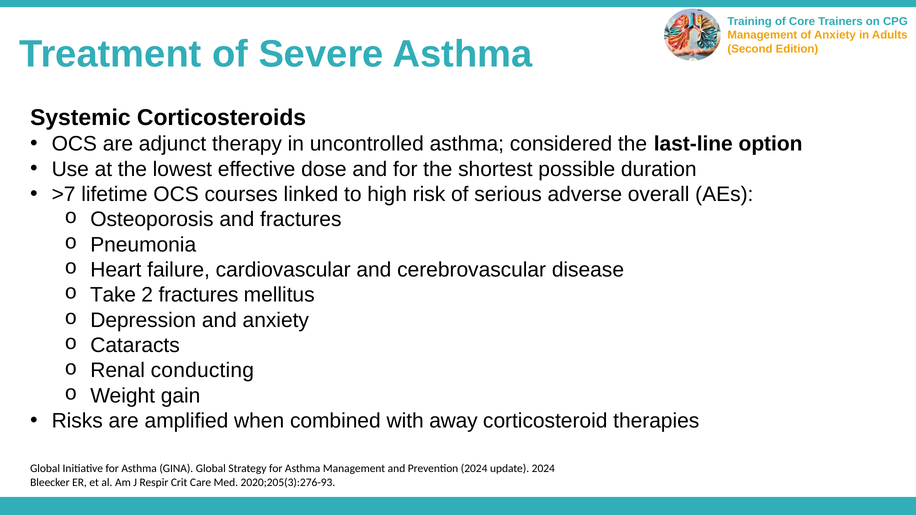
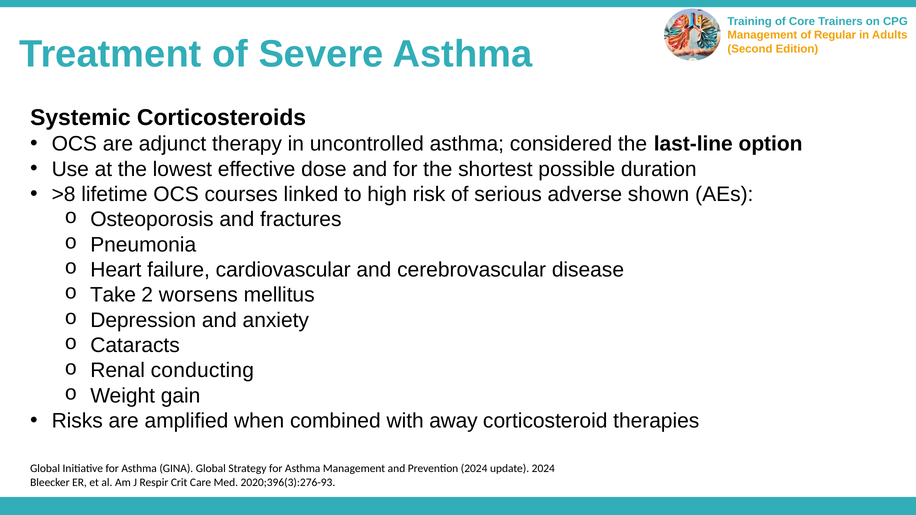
of Anxiety: Anxiety -> Regular
>7: >7 -> >8
overall: overall -> shown
2 fractures: fractures -> worsens
2020;205(3):276-93: 2020;205(3):276-93 -> 2020;396(3):276-93
